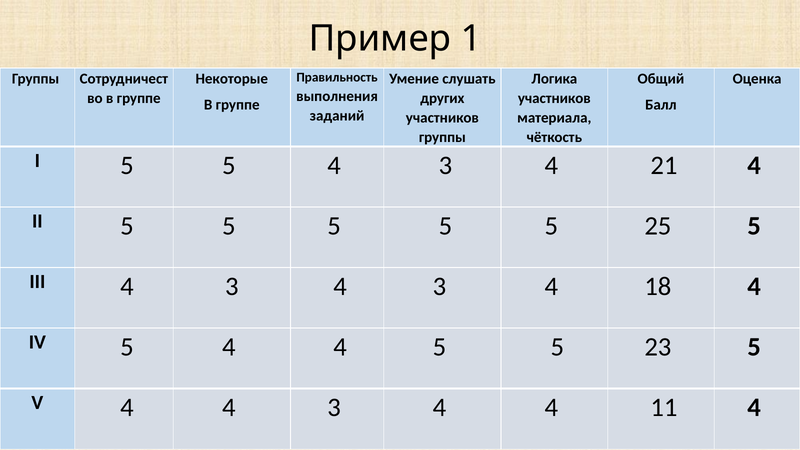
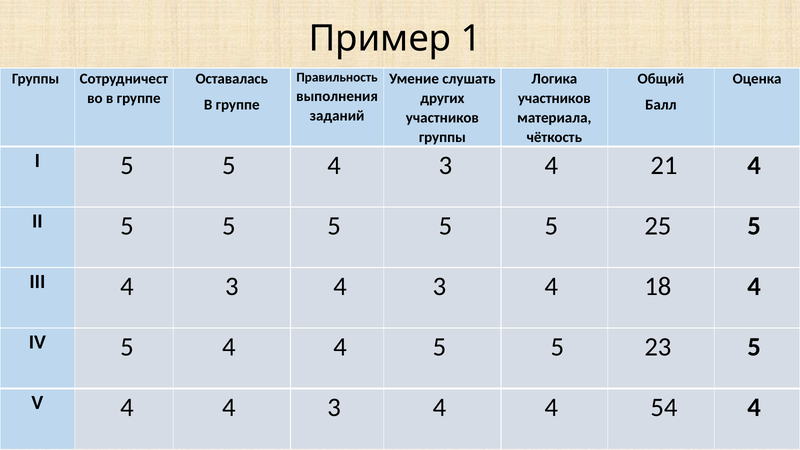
Некоторые: Некоторые -> Оставалась
11: 11 -> 54
